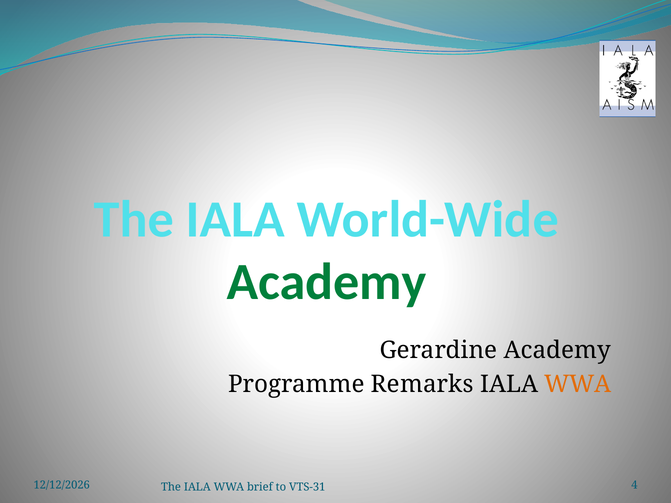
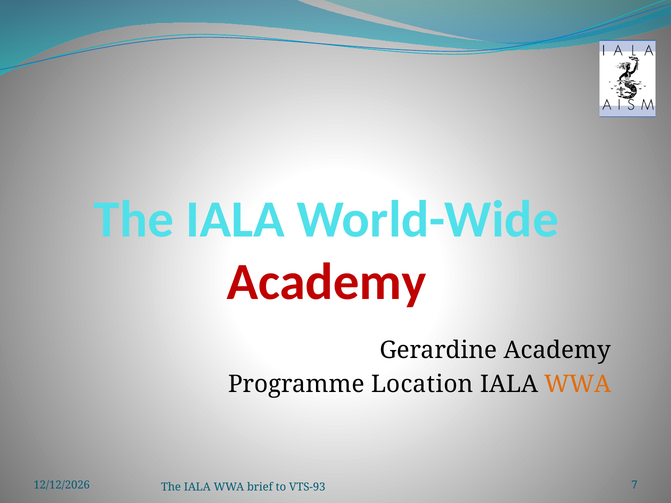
Academy at (327, 282) colour: green -> red
Remarks: Remarks -> Location
4: 4 -> 7
VTS-31: VTS-31 -> VTS-93
